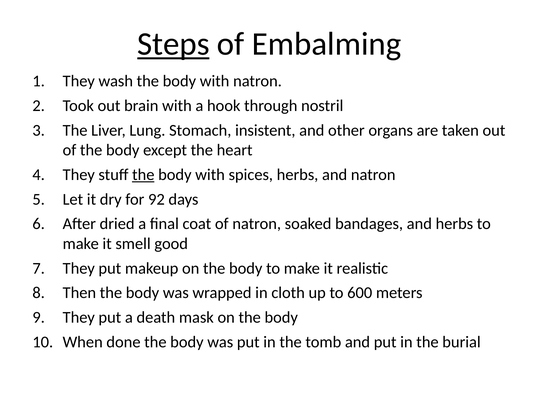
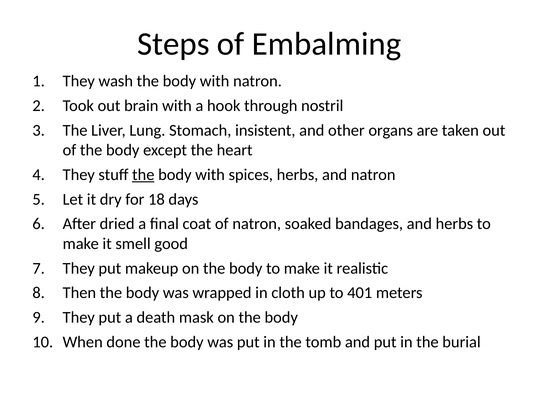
Steps underline: present -> none
92: 92 -> 18
600: 600 -> 401
